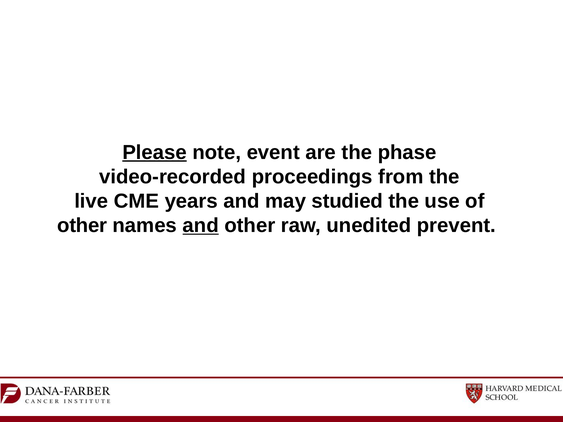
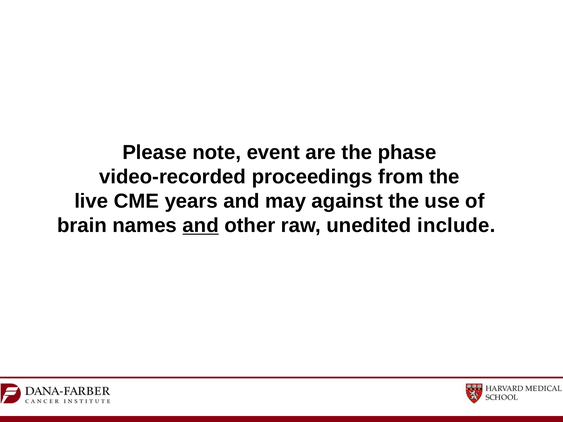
Please underline: present -> none
studied: studied -> against
other at (82, 226): other -> brain
prevent: prevent -> include
